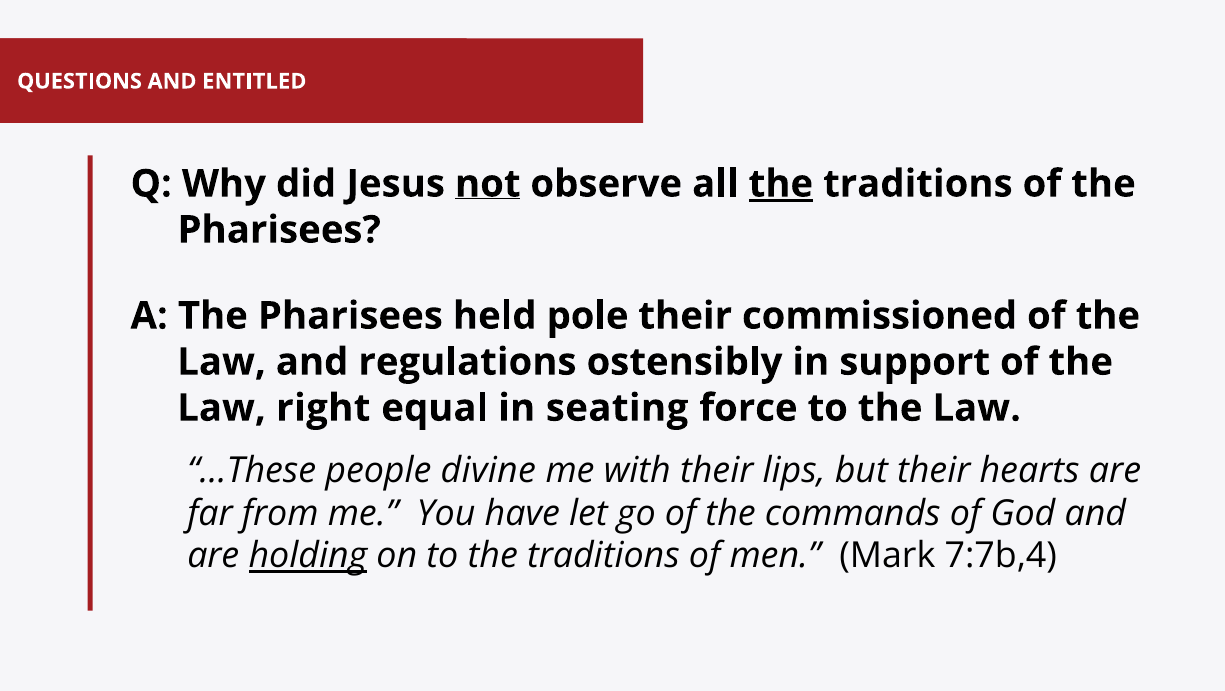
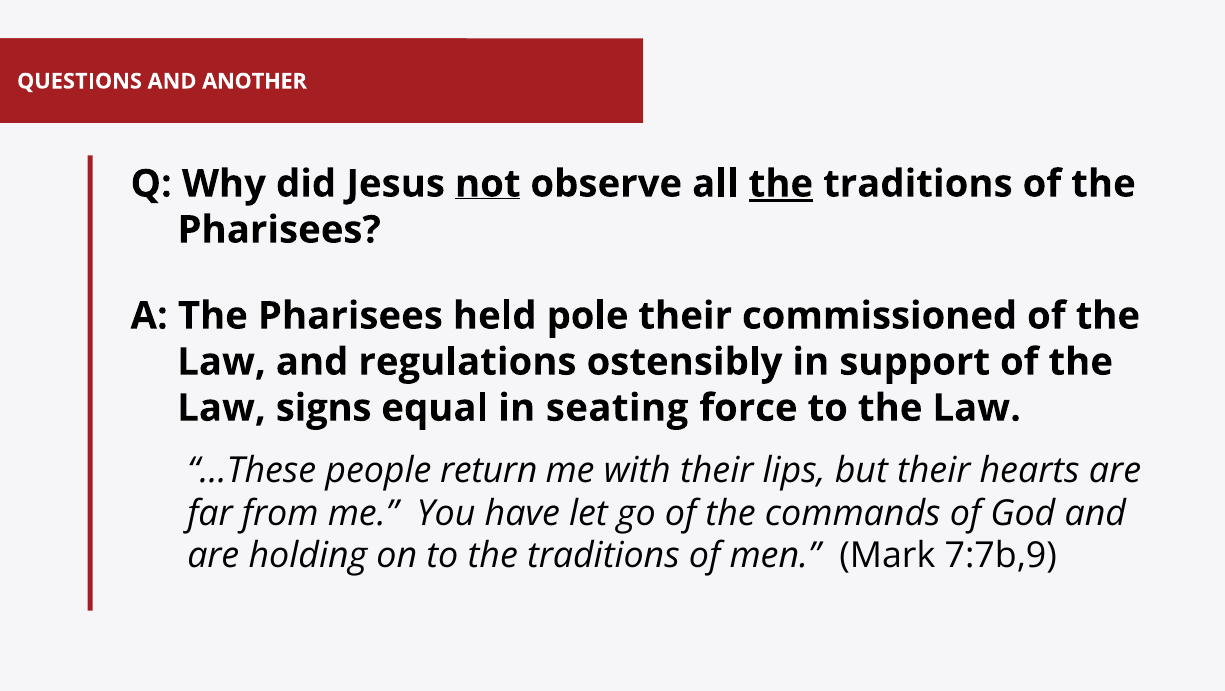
ENTITLED: ENTITLED -> ANOTHER
right: right -> signs
divine: divine -> return
holding underline: present -> none
7:7b,4: 7:7b,4 -> 7:7b,9
